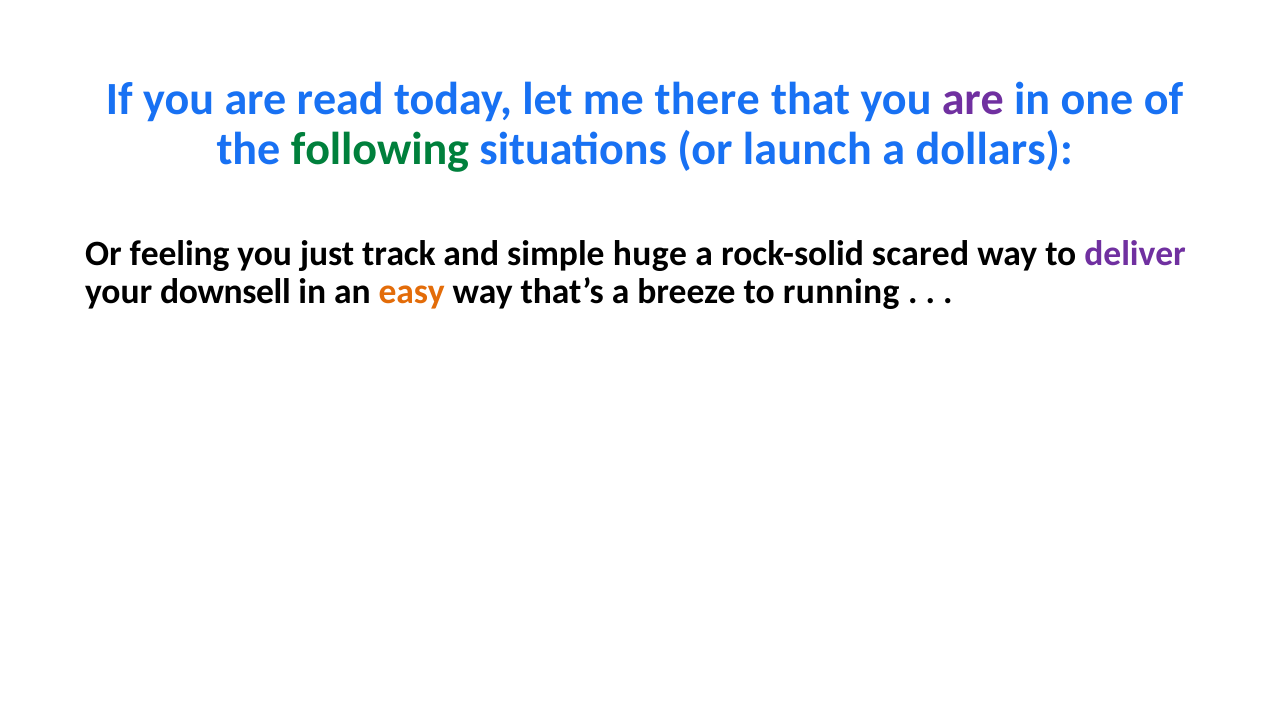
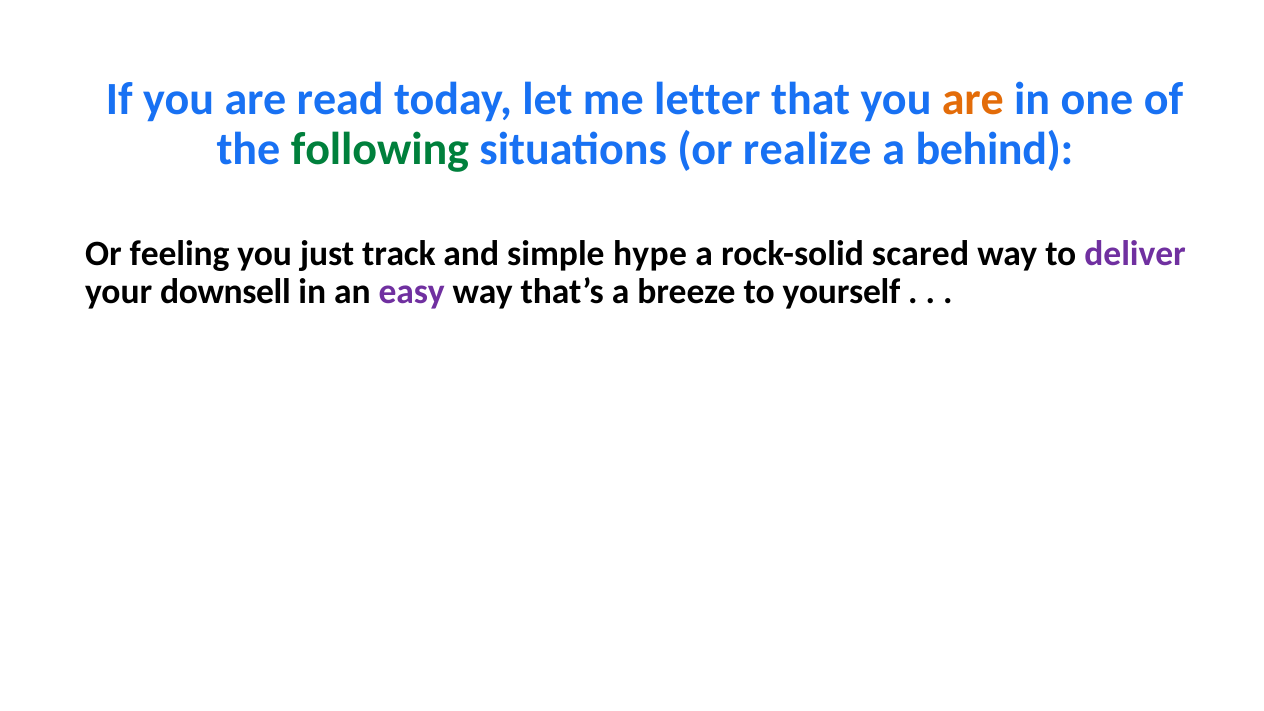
there: there -> letter
are at (973, 99) colour: purple -> orange
launch: launch -> realize
dollars: dollars -> behind
huge: huge -> hype
easy colour: orange -> purple
running: running -> yourself
